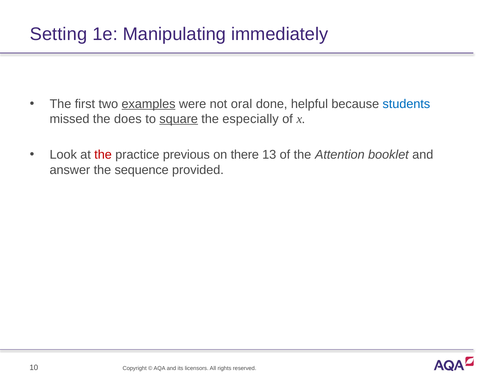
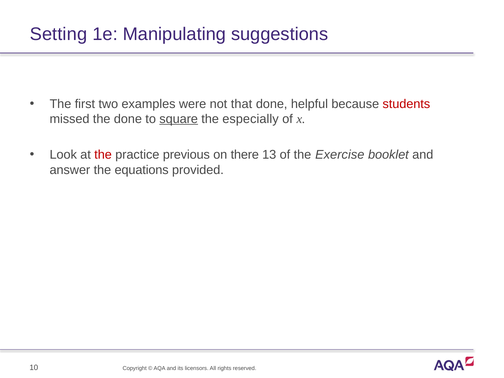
immediately: immediately -> suggestions
examples underline: present -> none
oral: oral -> that
students colour: blue -> red
the does: does -> done
Attention: Attention -> Exercise
sequence: sequence -> equations
